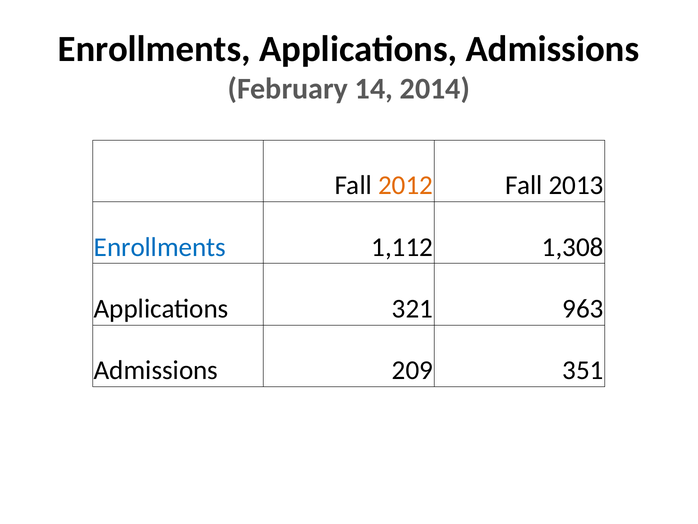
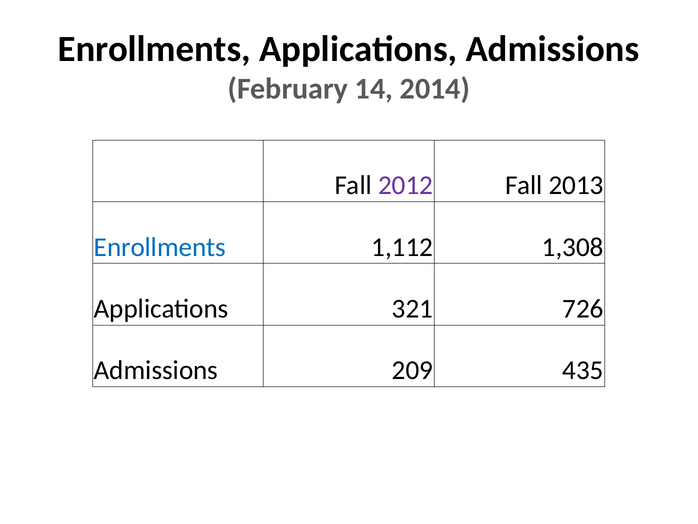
2012 colour: orange -> purple
963: 963 -> 726
351: 351 -> 435
